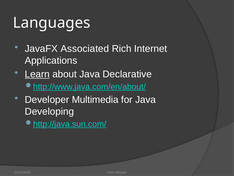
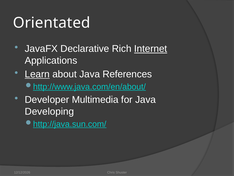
Languages: Languages -> Orientated
Associated: Associated -> Declarative
Internet underline: none -> present
Declarative: Declarative -> References
